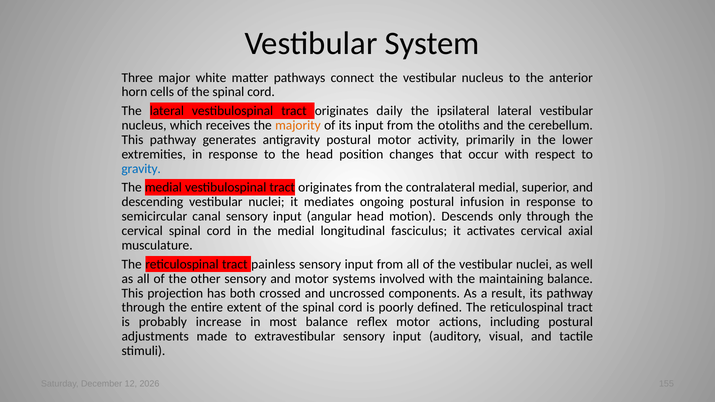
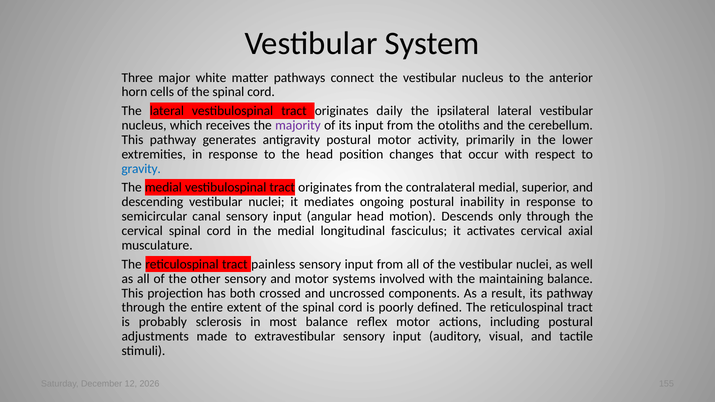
majority colour: orange -> purple
infusion: infusion -> inability
increase: increase -> sclerosis
